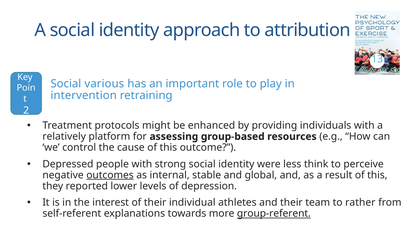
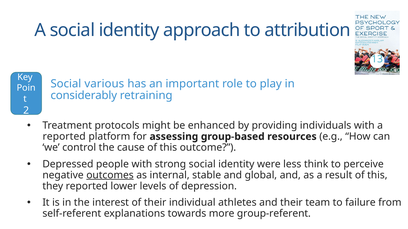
intervention: intervention -> considerably
relatively at (64, 137): relatively -> reported
rather: rather -> failure
group-referent underline: present -> none
